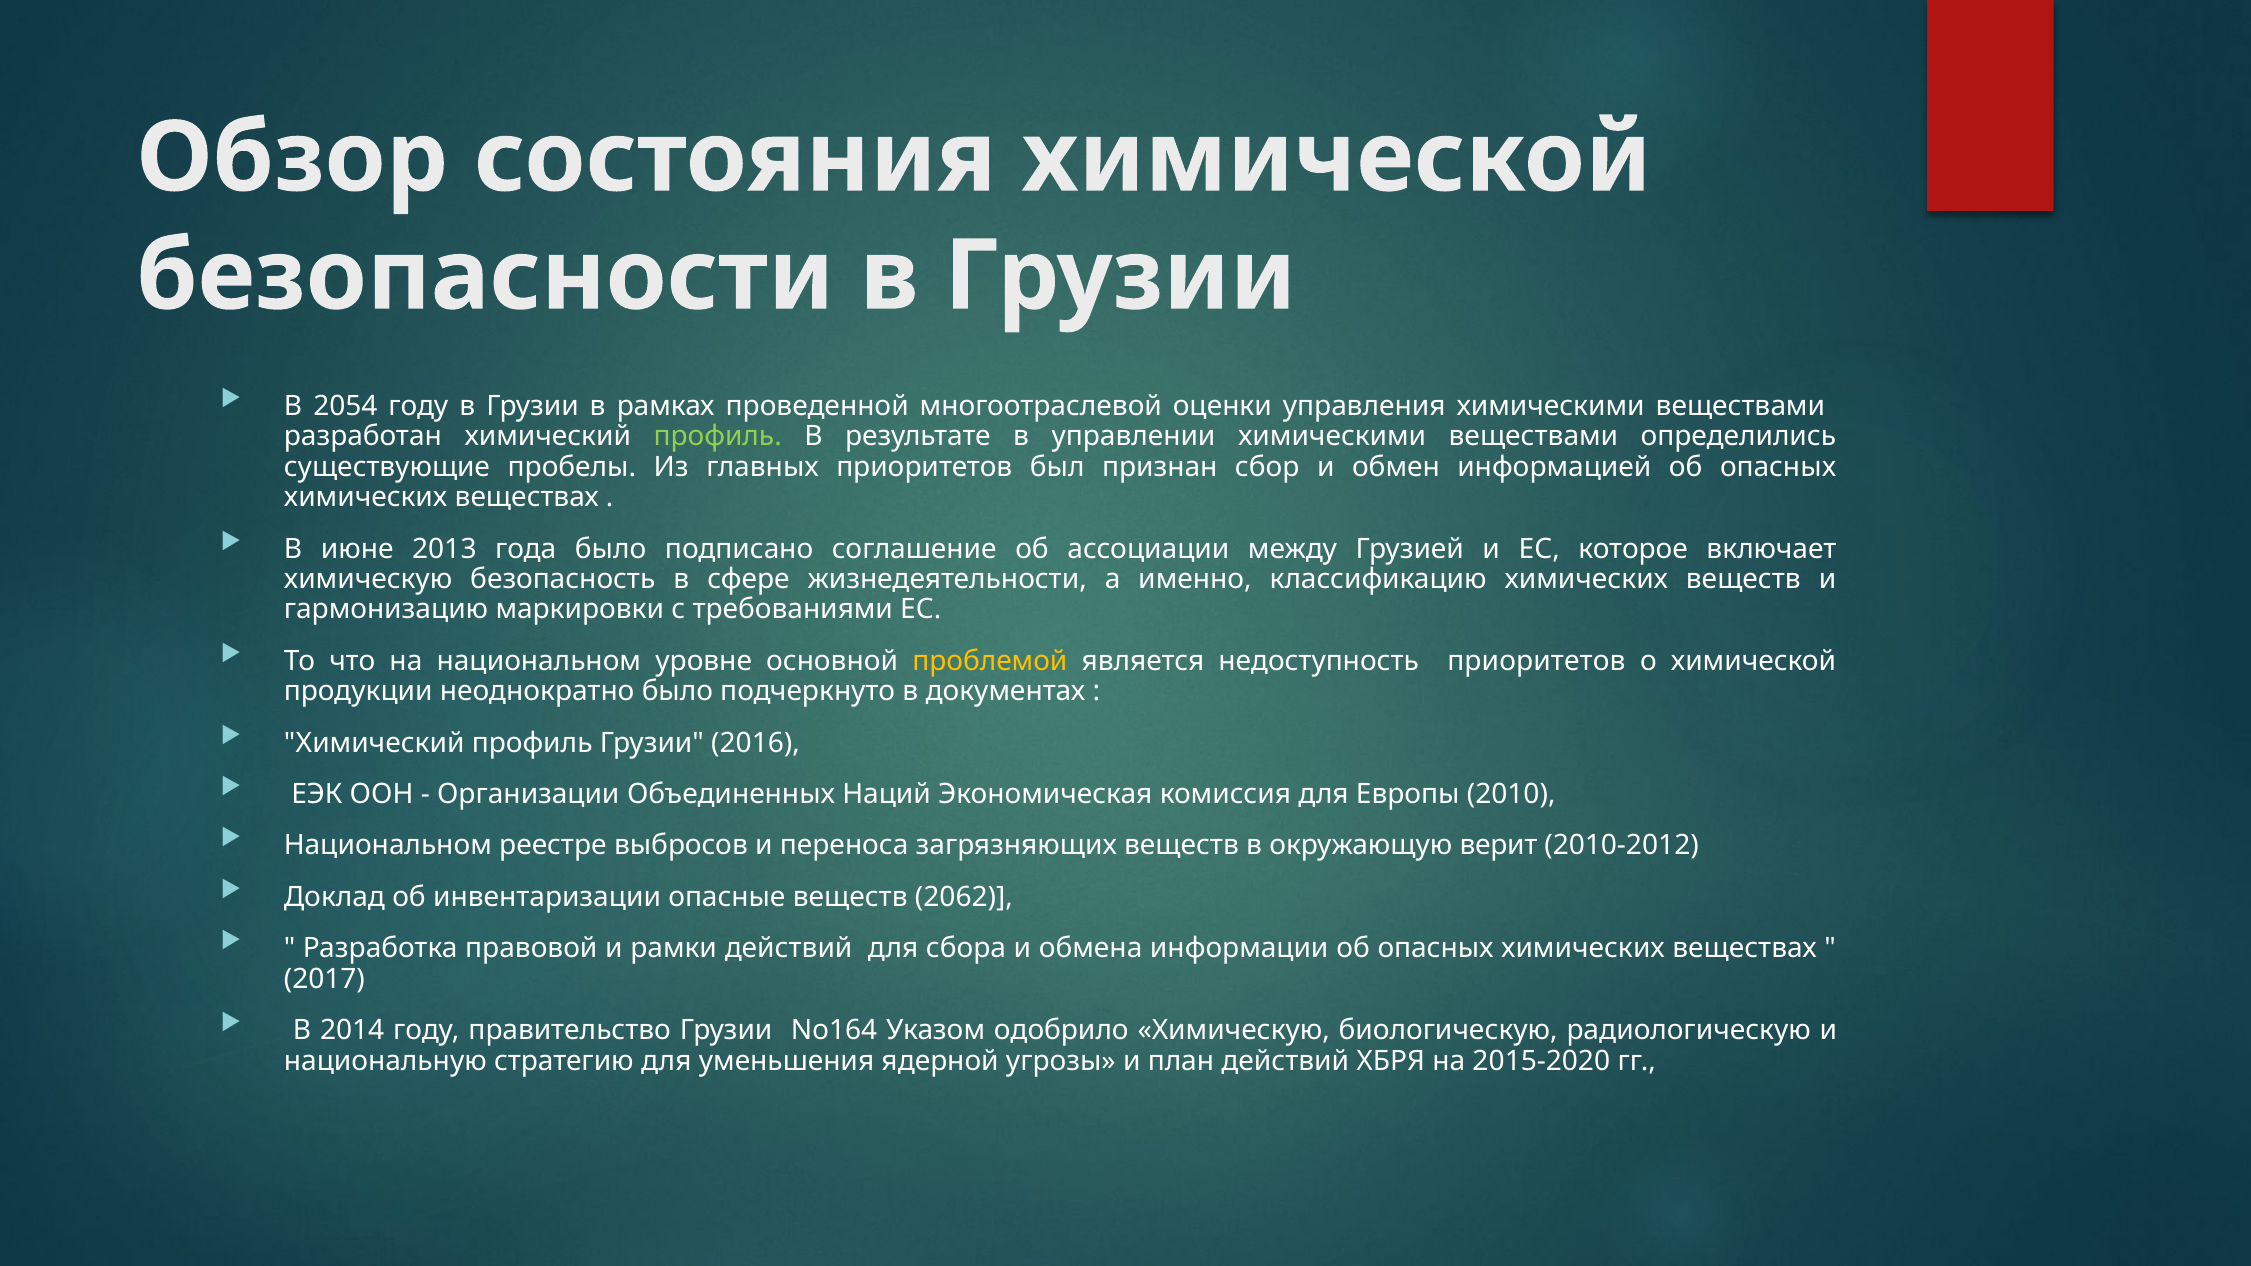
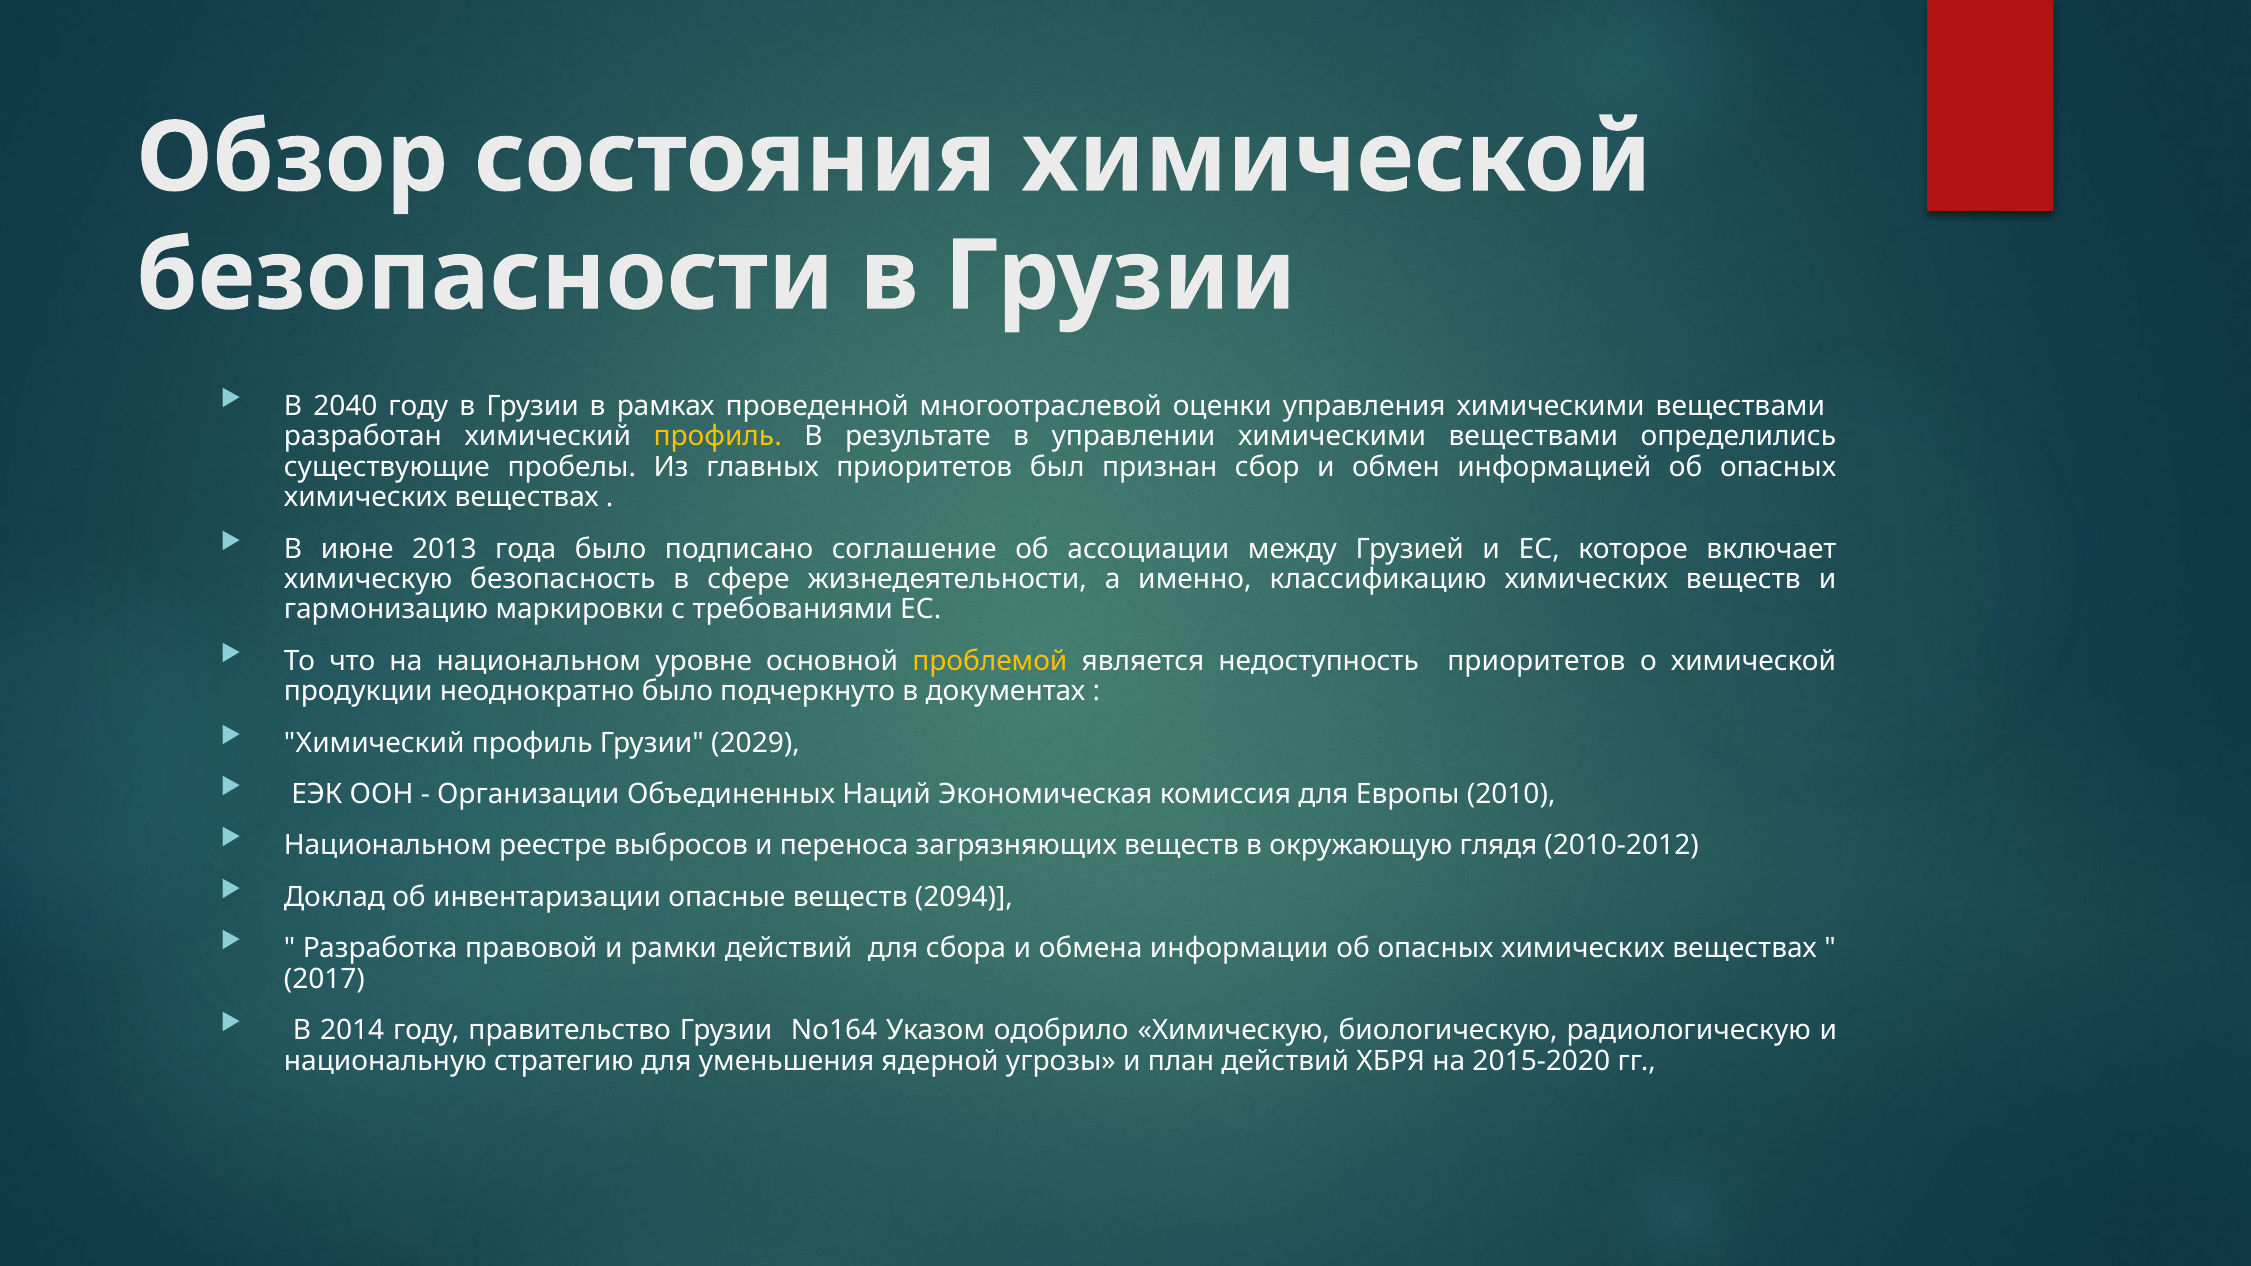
2054: 2054 -> 2040
профиль at (718, 437) colour: light green -> yellow
2016: 2016 -> 2029
верит: верит -> глядя
2062: 2062 -> 2094
